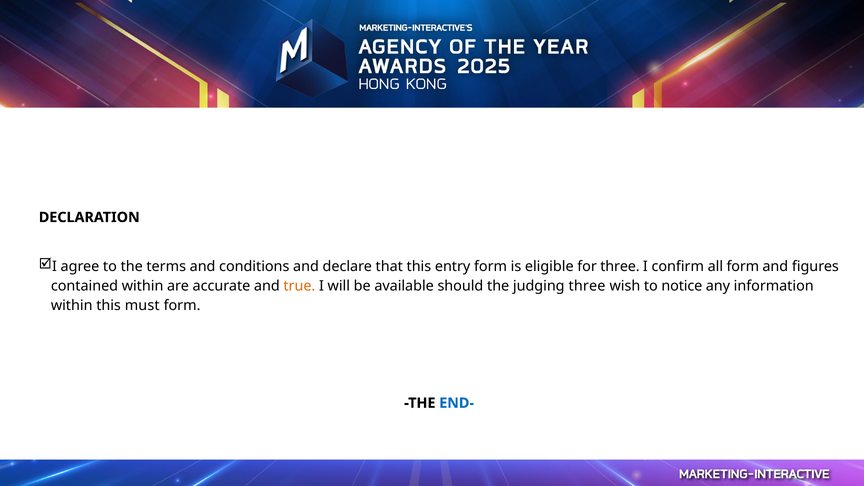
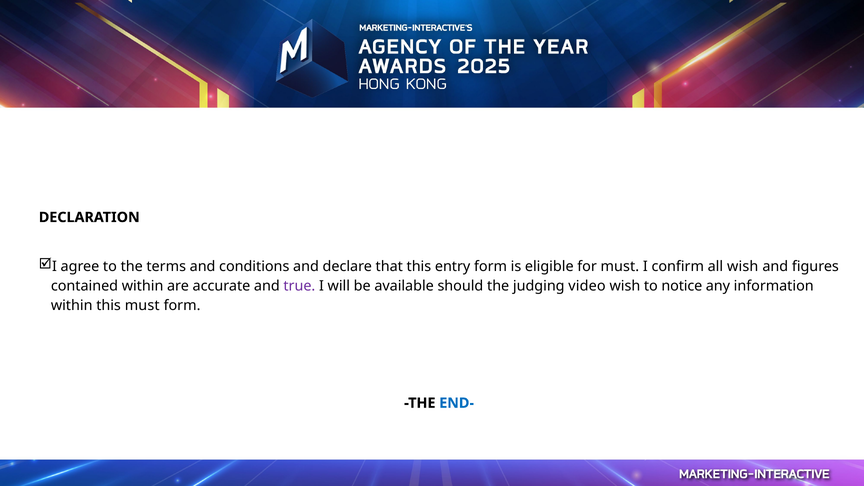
for three: three -> must
all form: form -> wish
true colour: orange -> purple
judging three: three -> video
